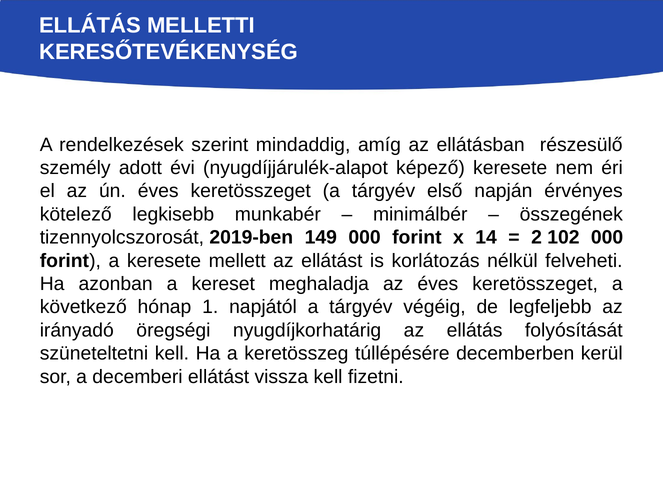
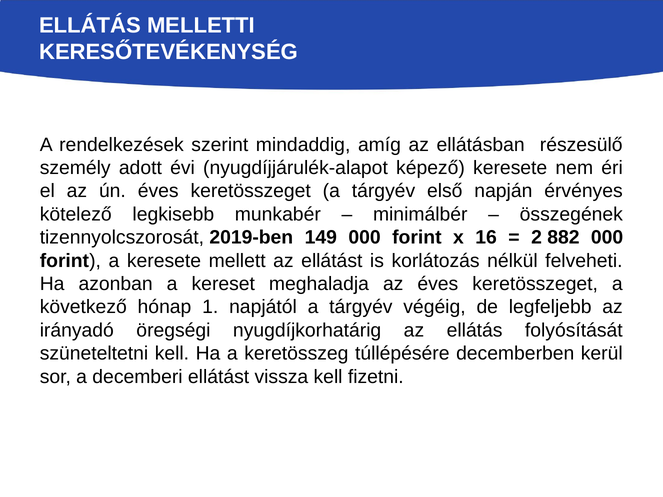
14: 14 -> 16
102: 102 -> 882
